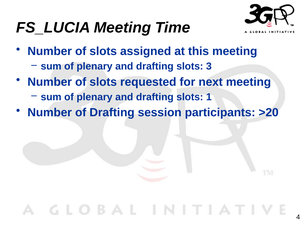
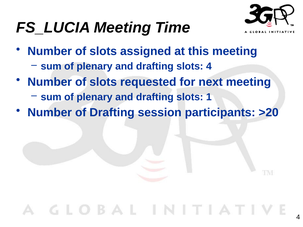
slots 3: 3 -> 4
